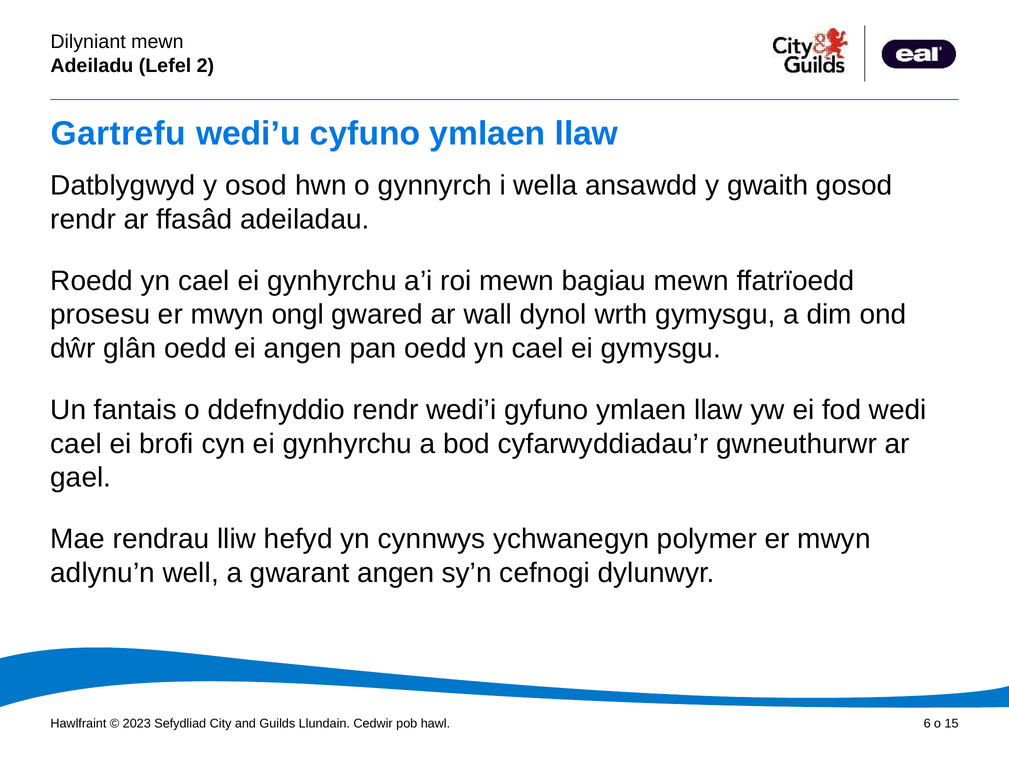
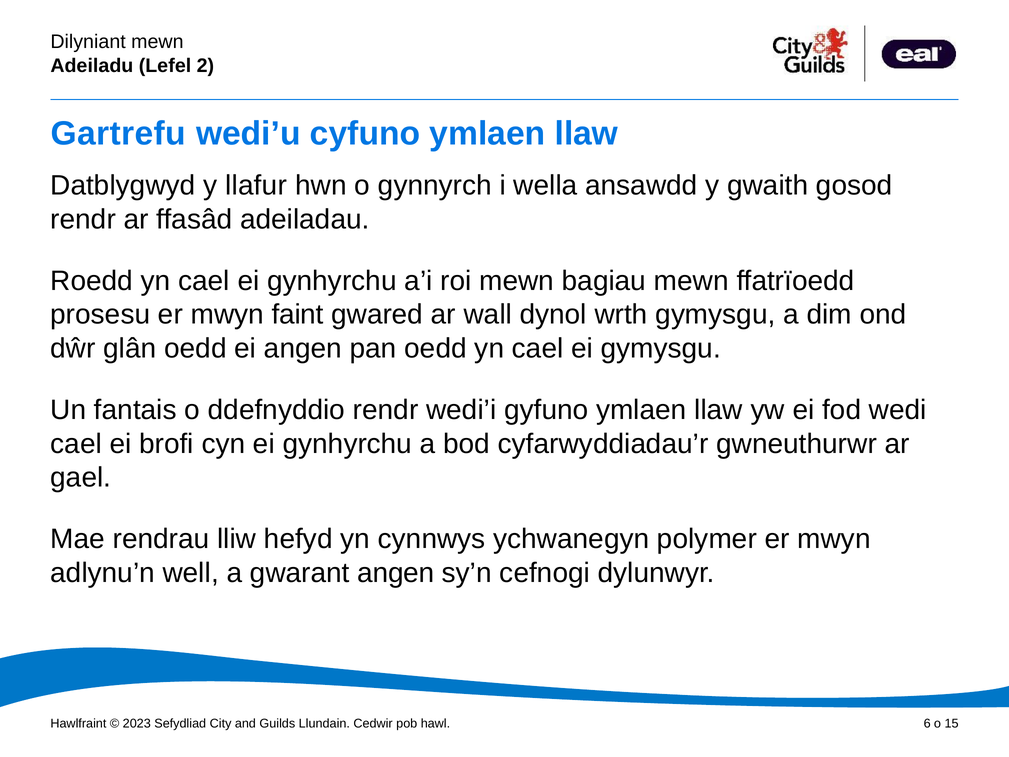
osod: osod -> llafur
ongl: ongl -> faint
